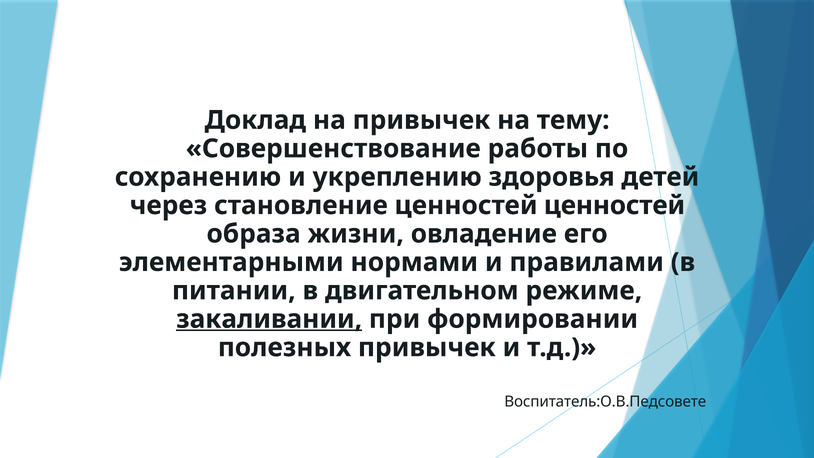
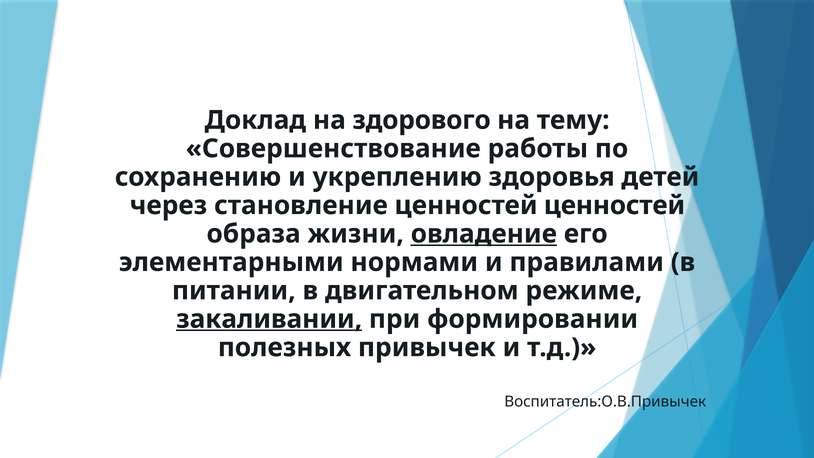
на привычек: привычек -> здорового
овладение underline: none -> present
Воспитатель:О.В.Педсовете: Воспитатель:О.В.Педсовете -> Воспитатель:О.В.Привычек
